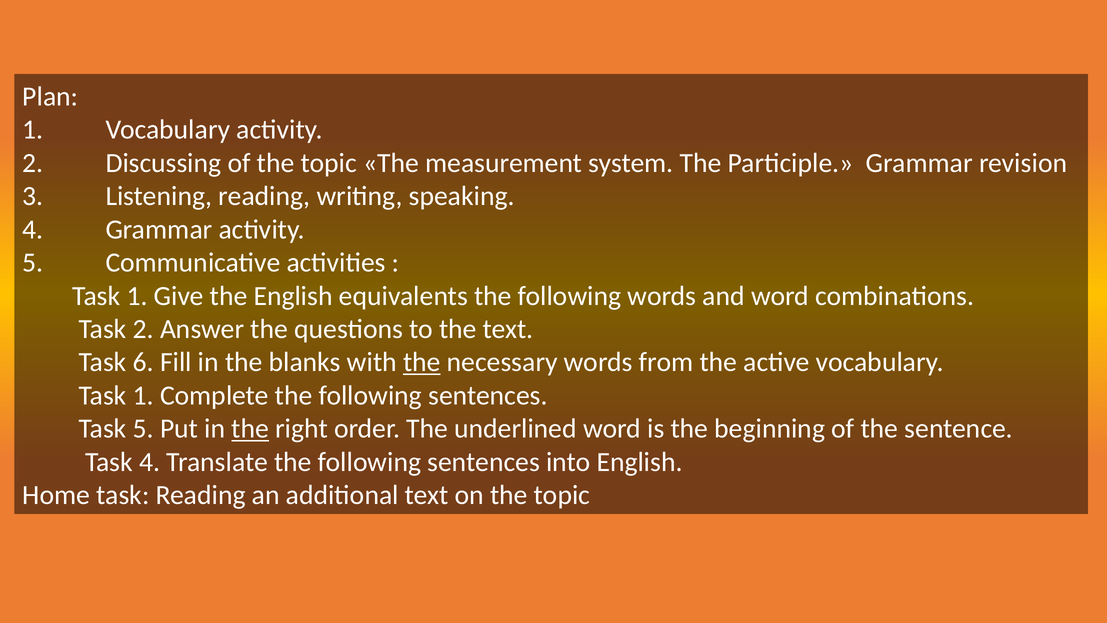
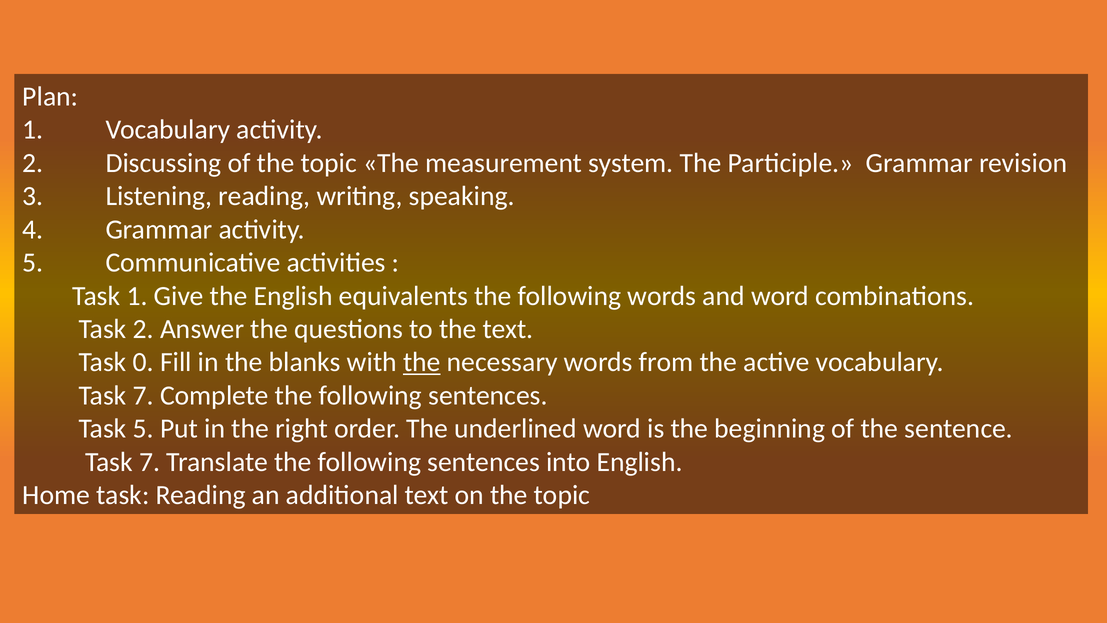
6: 6 -> 0
1 at (143, 395): 1 -> 7
the at (250, 429) underline: present -> none
4 at (150, 462): 4 -> 7
